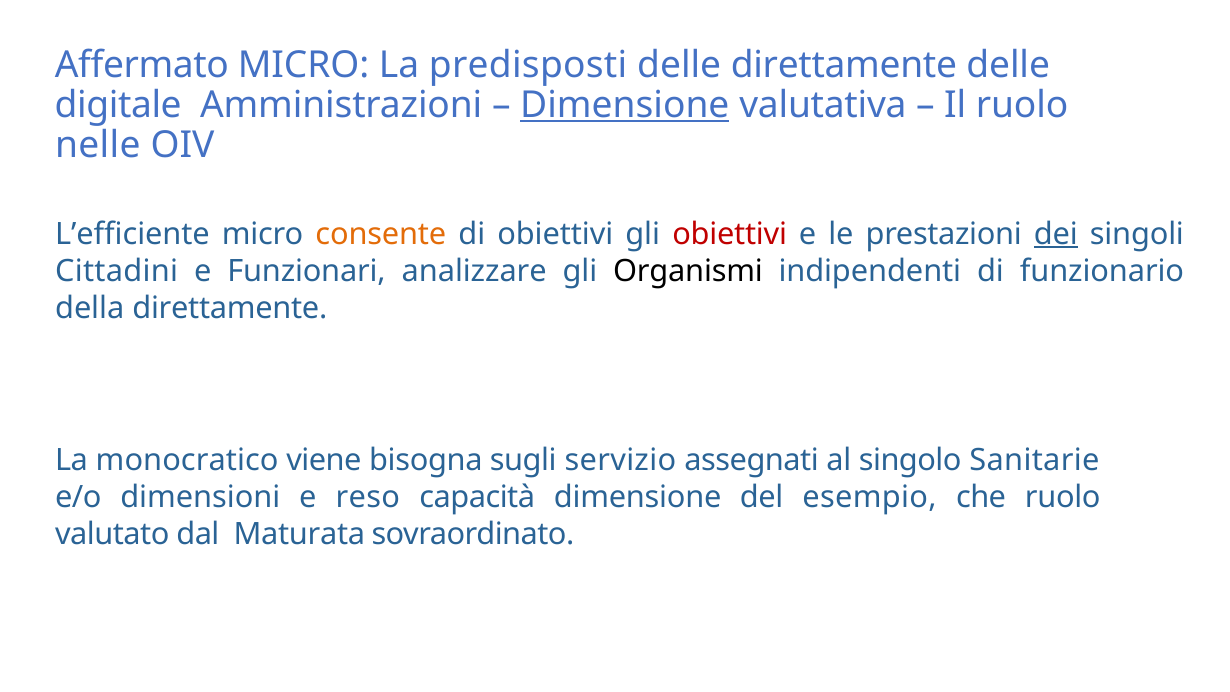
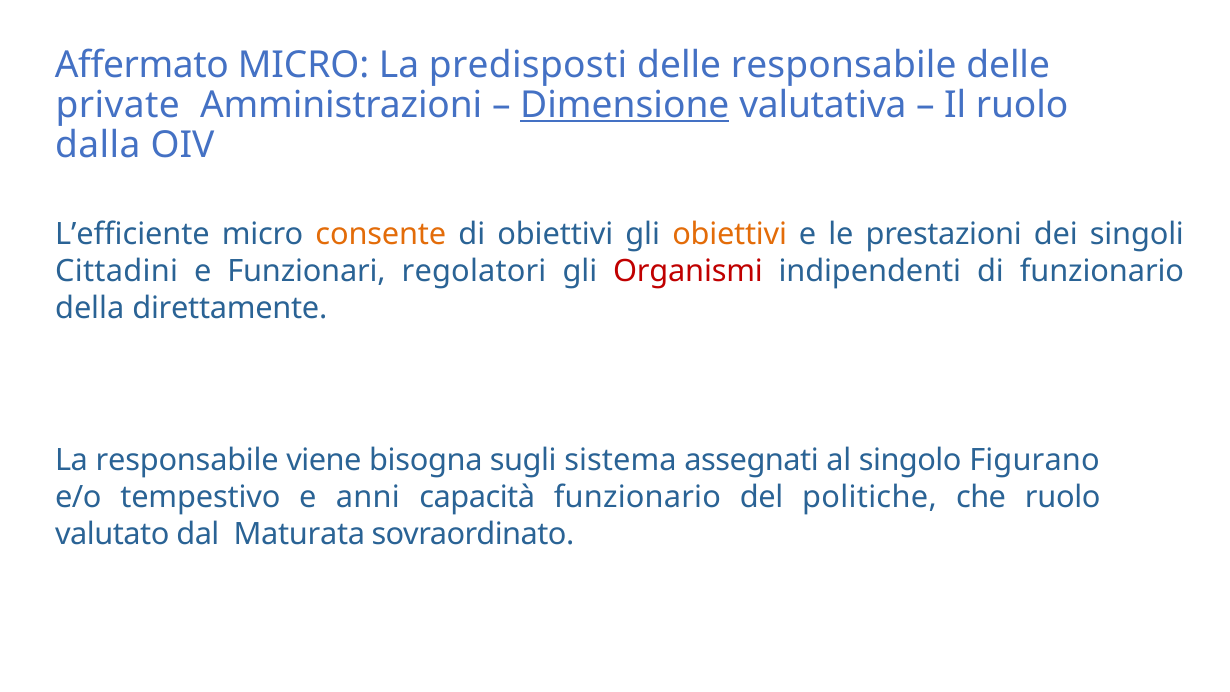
delle direttamente: direttamente -> responsabile
digitale: digitale -> private
nelle: nelle -> dalla
obiettivi at (730, 234) colour: red -> orange
dei underline: present -> none
analizzare: analizzare -> regolatori
Organismi colour: black -> red
La monocratico: monocratico -> responsabile
servizio: servizio -> sistema
Sanitarie: Sanitarie -> Figurano
dimensioni: dimensioni -> tempestivo
reso: reso -> anni
capacità dimensione: dimensione -> funzionario
esempio: esempio -> politiche
